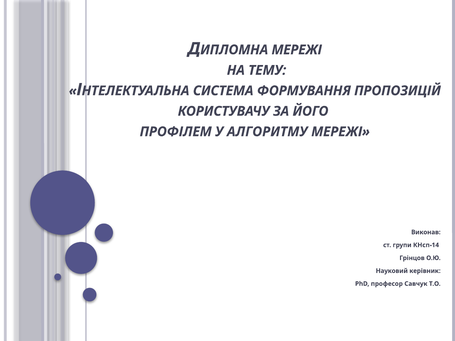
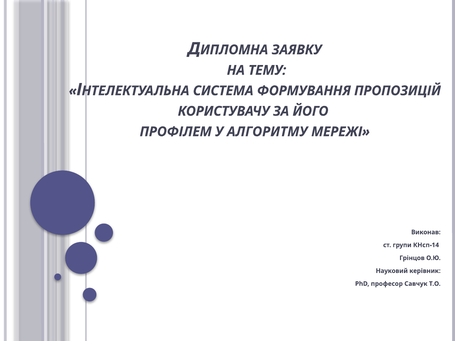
МЕРЕЖІ at (297, 50): МЕРЕЖІ -> ЗАЯВКУ
